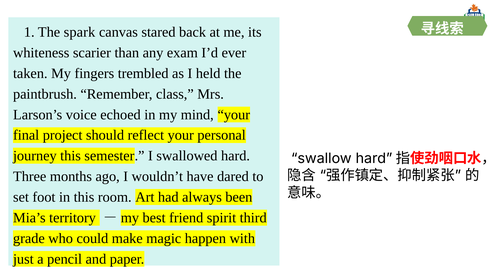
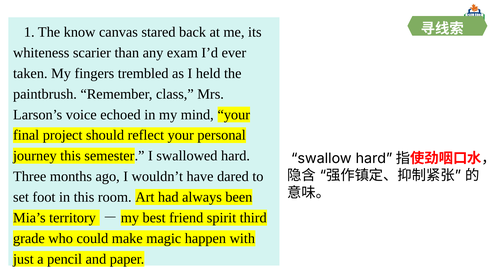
spark: spark -> know
